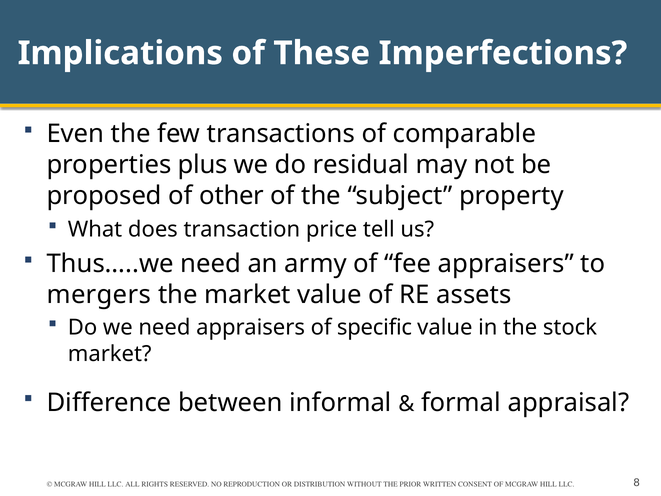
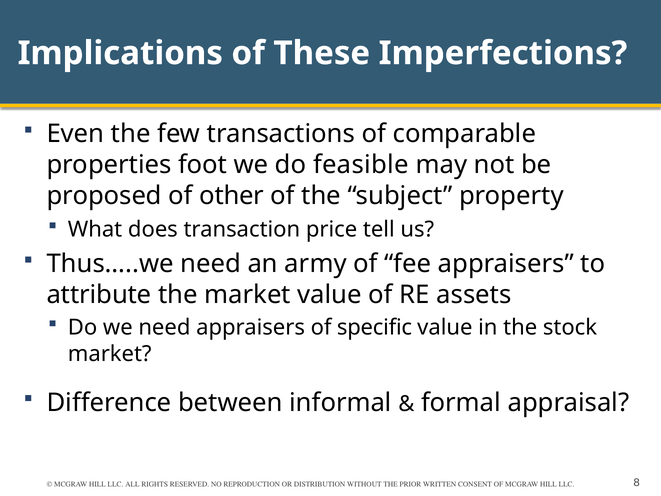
plus: plus -> foot
residual: residual -> feasible
mergers: mergers -> attribute
